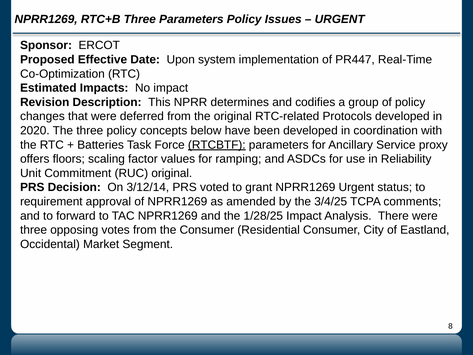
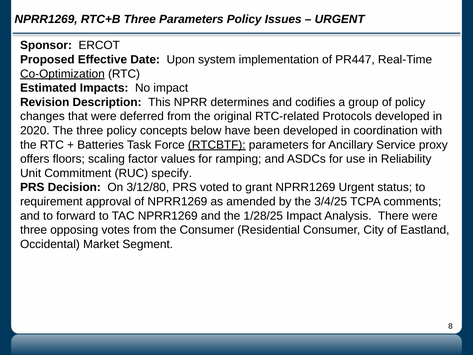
Co-Optimization underline: none -> present
RUC original: original -> specify
3/12/14: 3/12/14 -> 3/12/80
